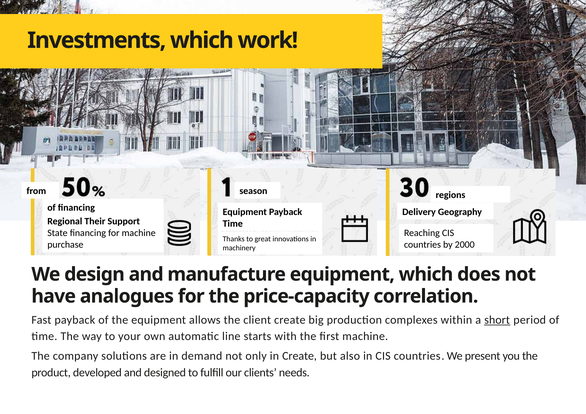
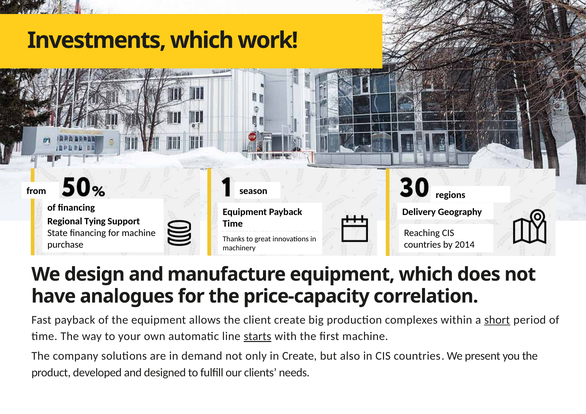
Their: Their -> Tying
2000: 2000 -> 2014
starts underline: none -> present
